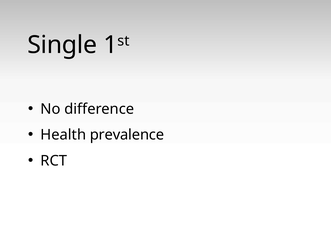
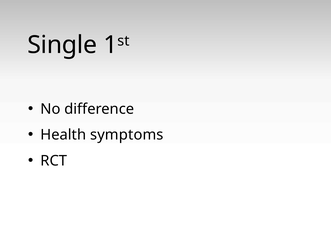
prevalence: prevalence -> symptoms
